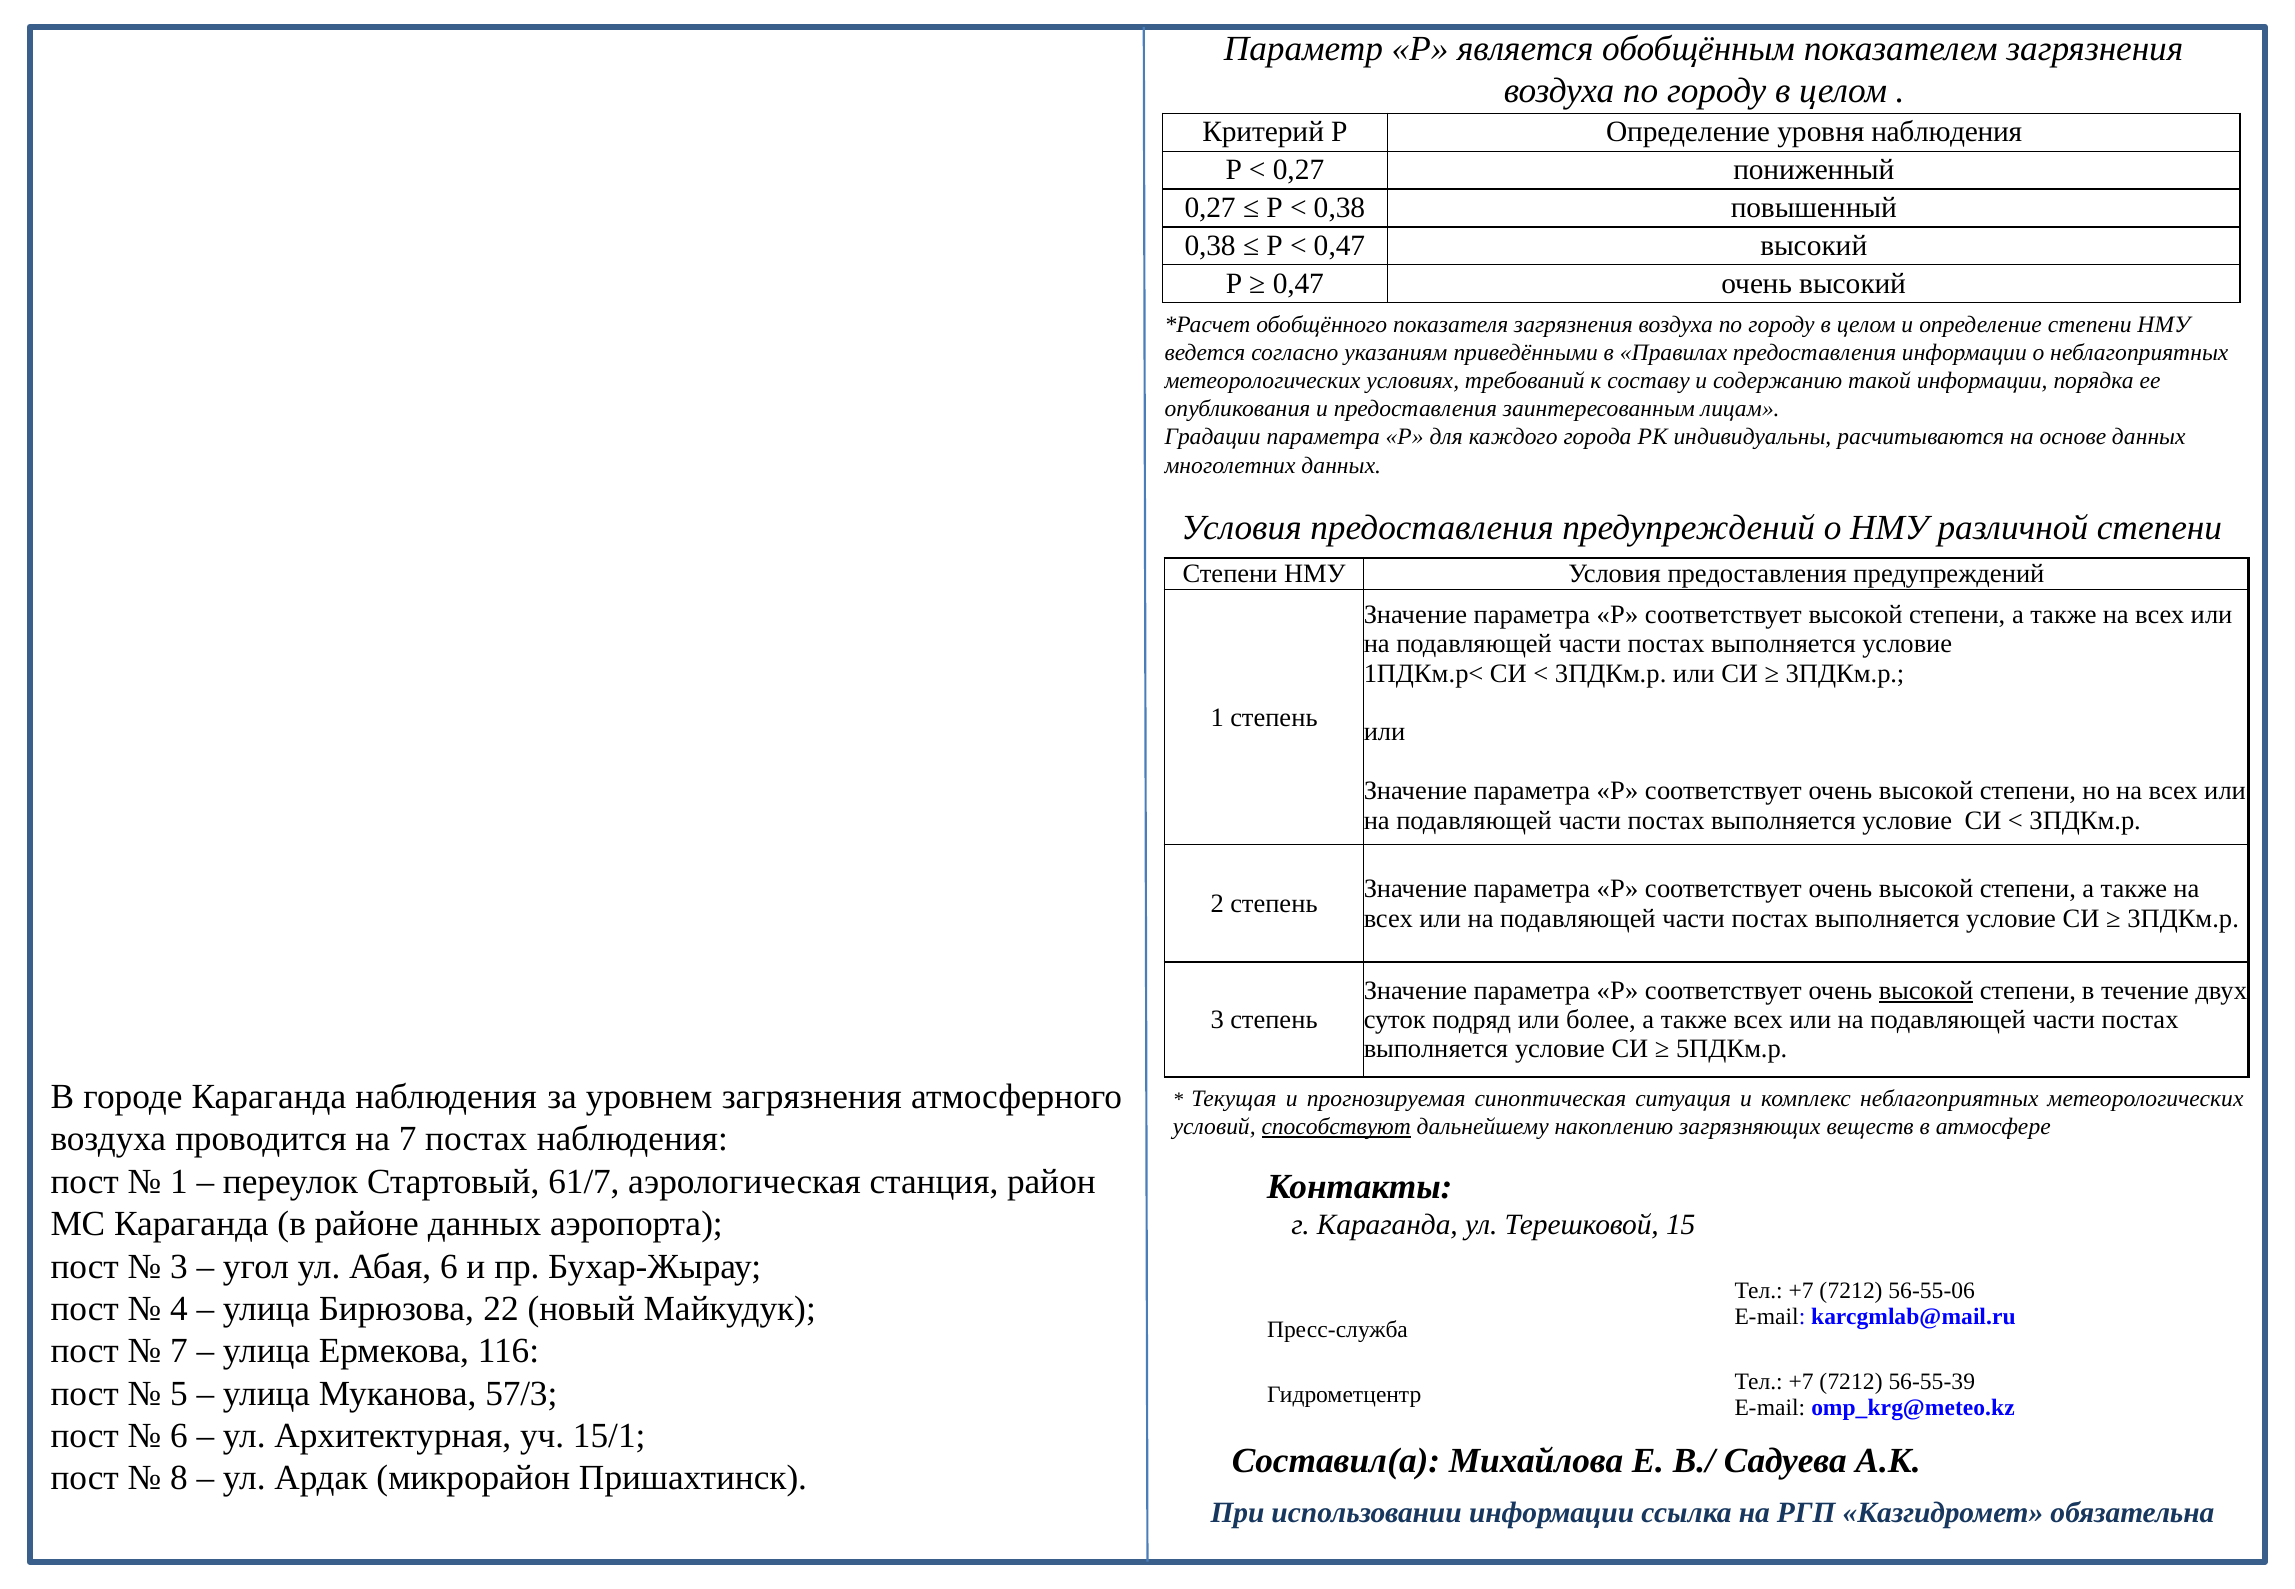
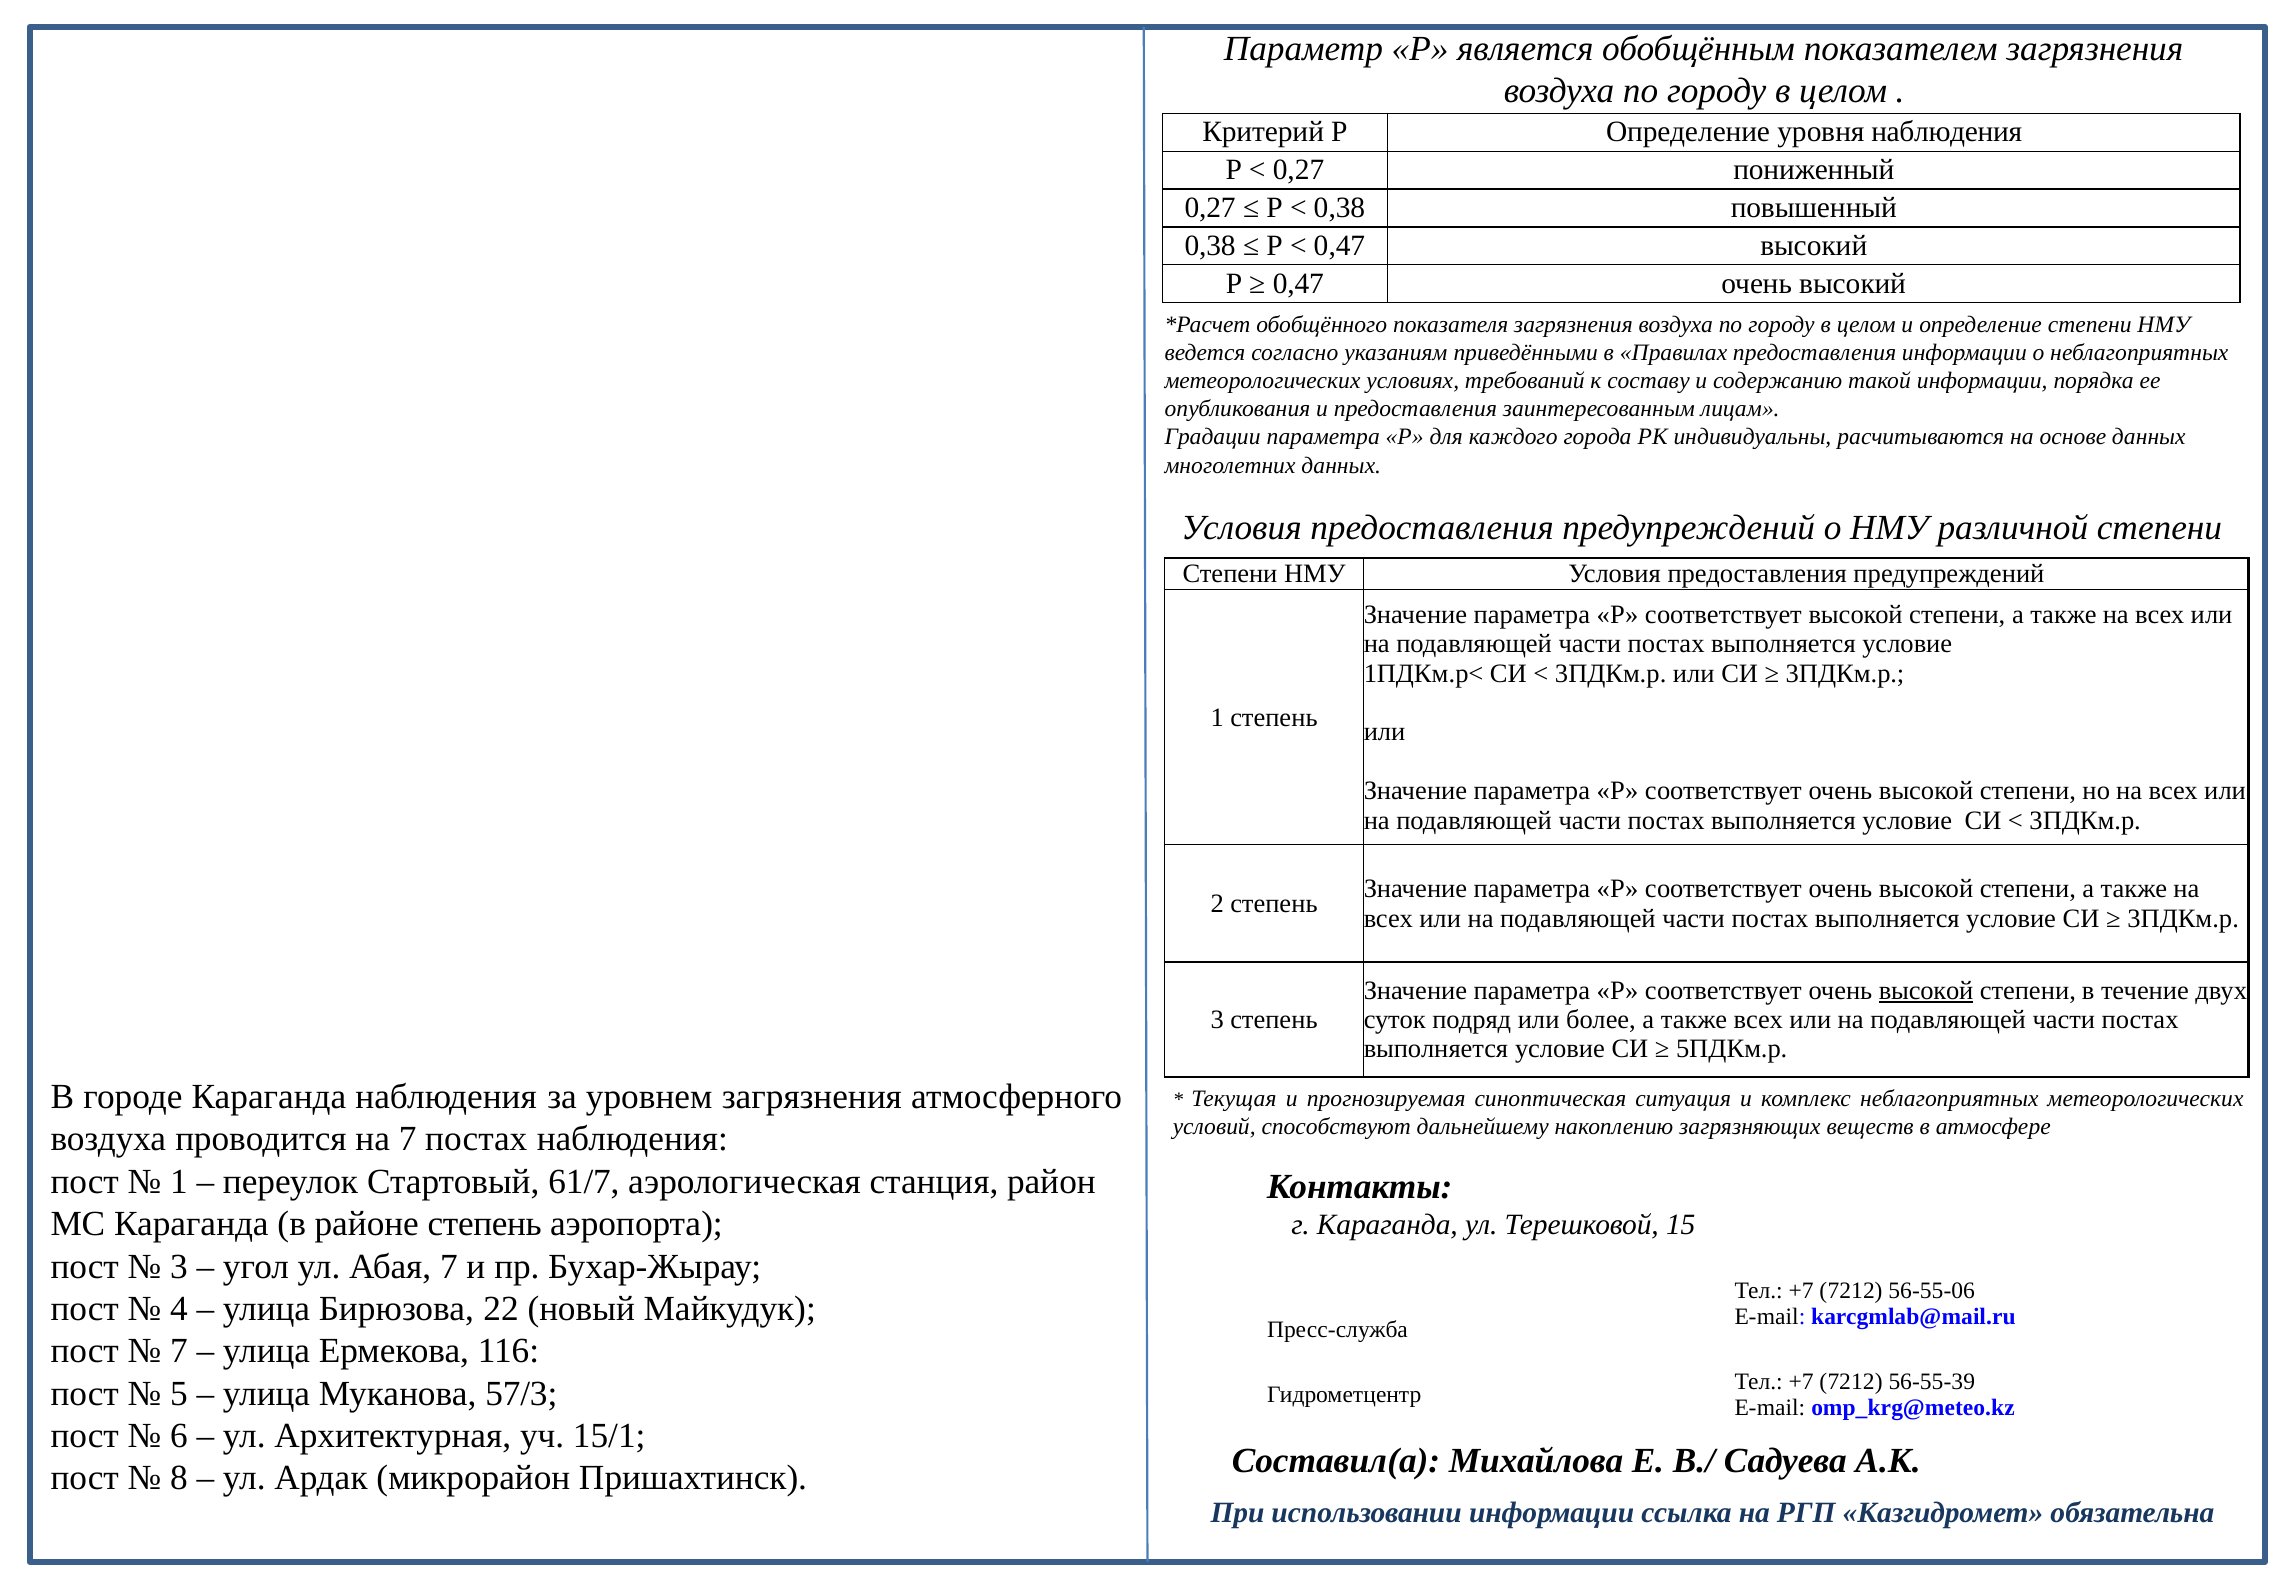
способствуют underline: present -> none
районе данных: данных -> степень
Абая 6: 6 -> 7
